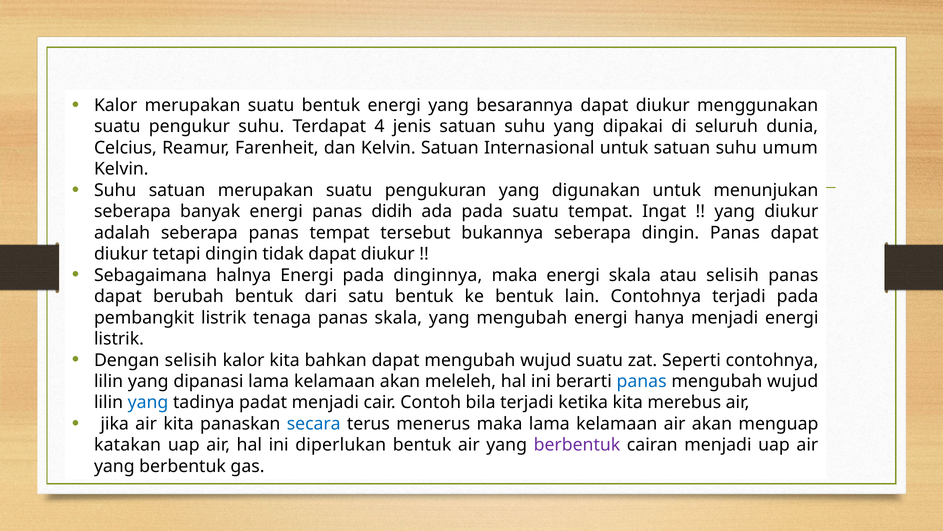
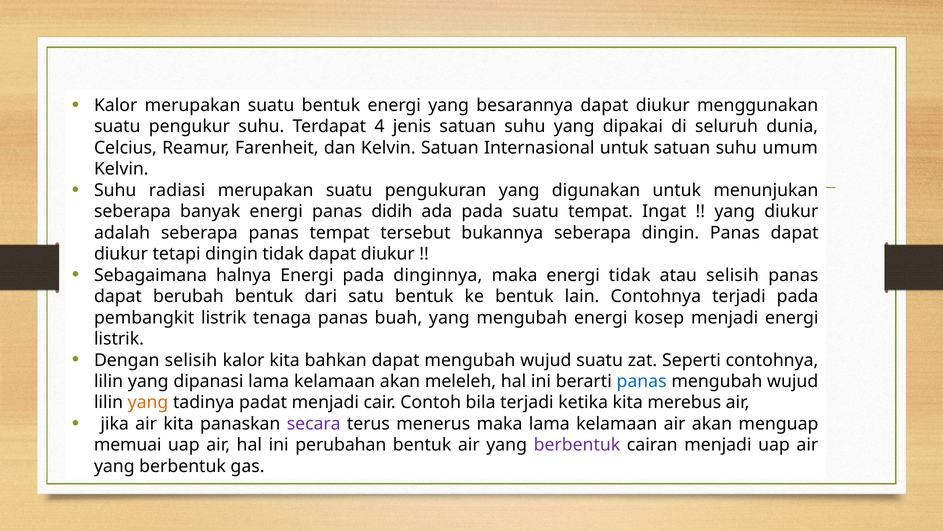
Suhu satuan: satuan -> radiasi
energi skala: skala -> tidak
panas skala: skala -> buah
hanya: hanya -> kosep
yang at (148, 402) colour: blue -> orange
secara colour: blue -> purple
katakan: katakan -> memuai
diperlukan: diperlukan -> perubahan
